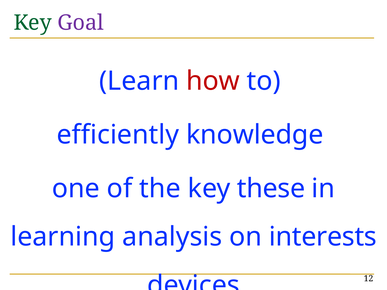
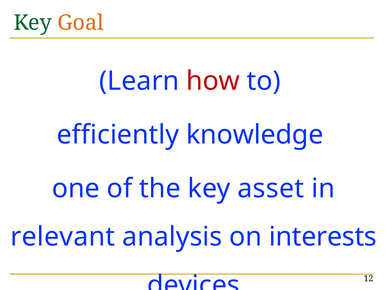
Goal colour: purple -> orange
these: these -> asset
learning: learning -> relevant
